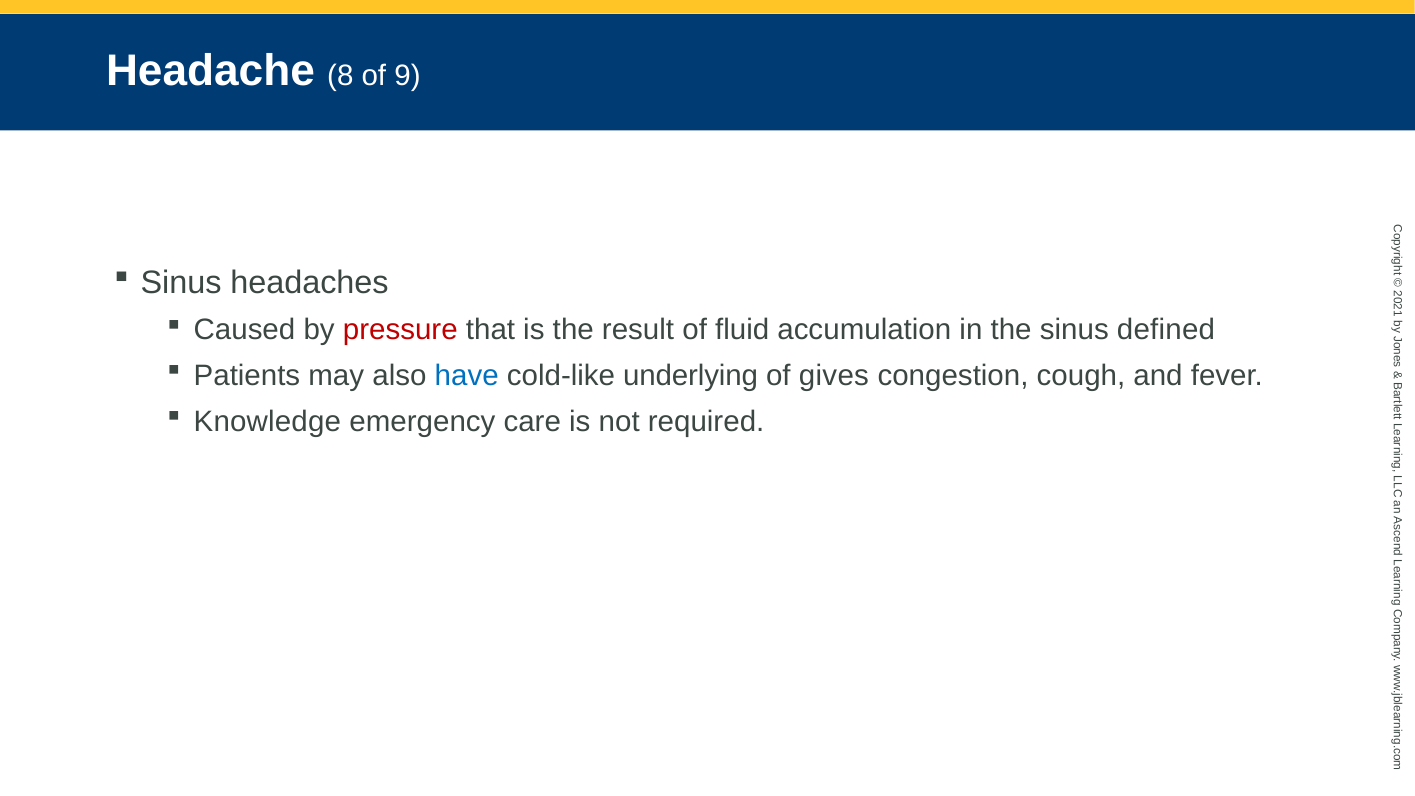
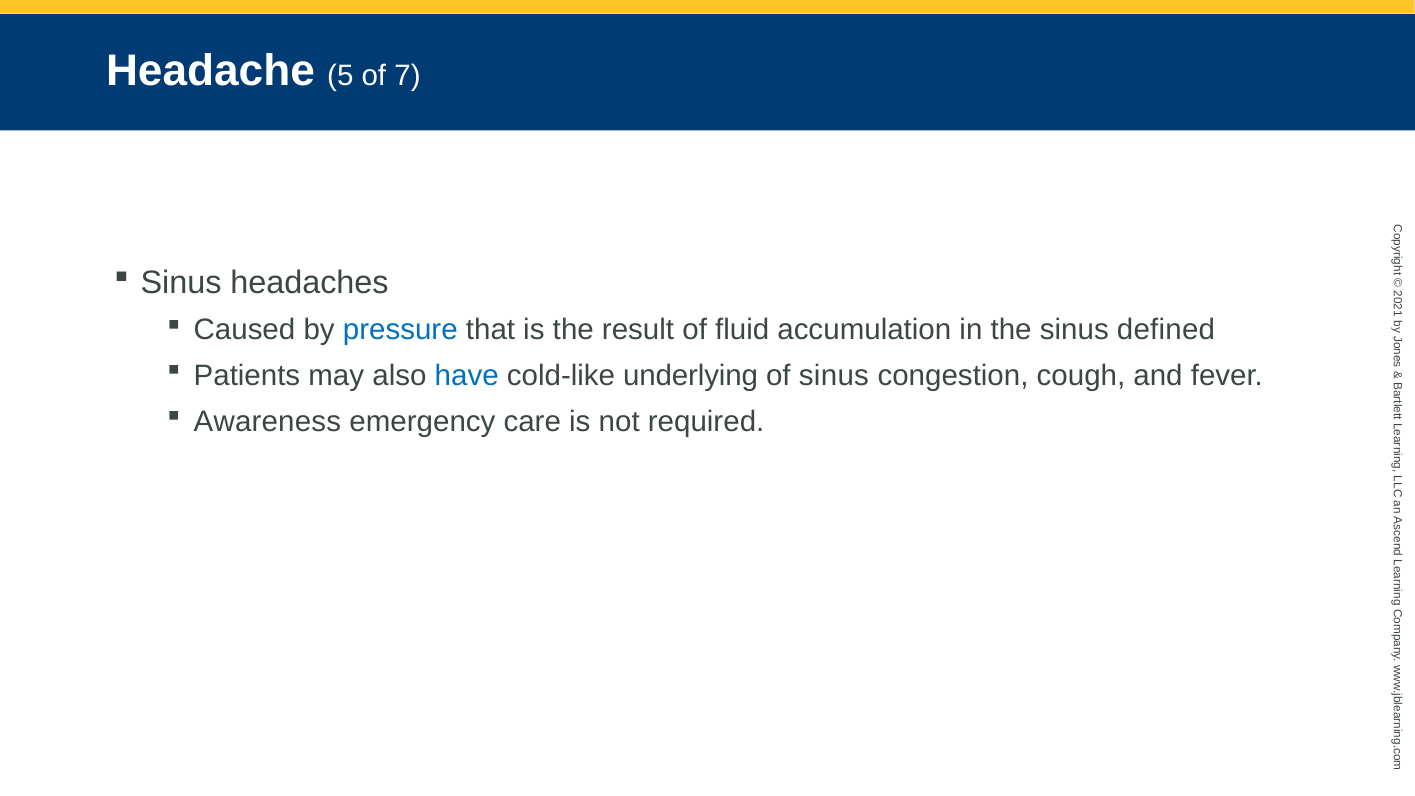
8: 8 -> 5
9: 9 -> 7
pressure colour: red -> blue
of gives: gives -> sinus
Knowledge: Knowledge -> Awareness
